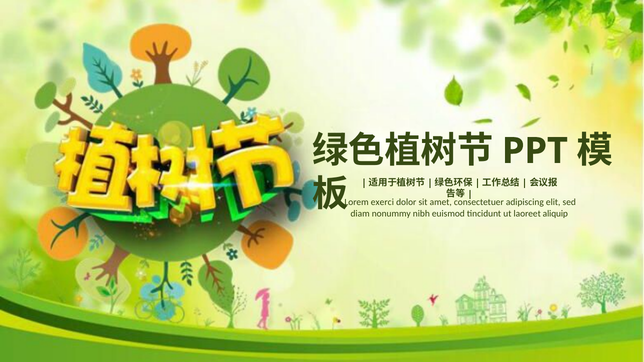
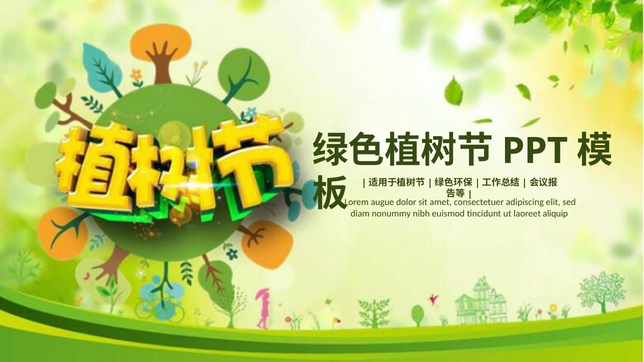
exerci: exerci -> augue
